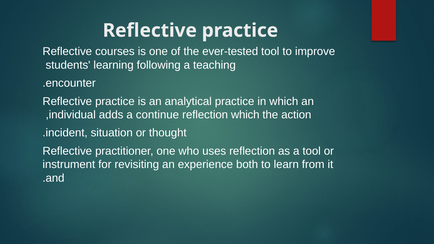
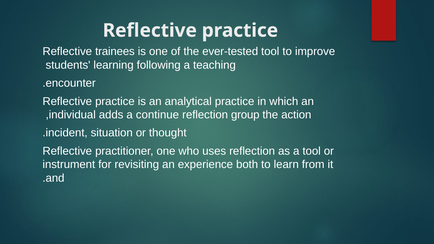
courses: courses -> trainees
reflection which: which -> group
